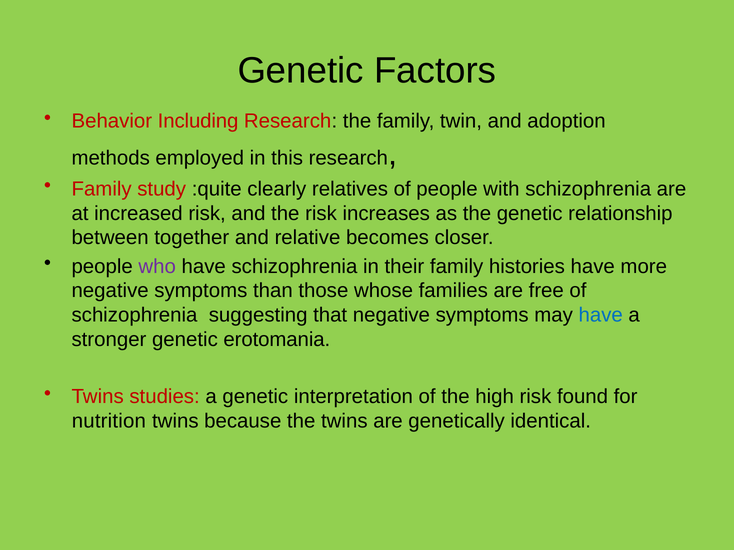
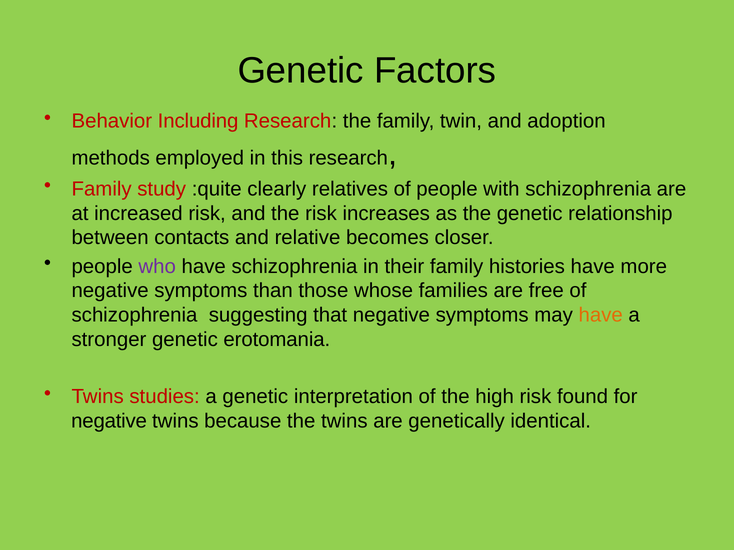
together: together -> contacts
have at (601, 315) colour: blue -> orange
nutrition at (109, 422): nutrition -> negative
